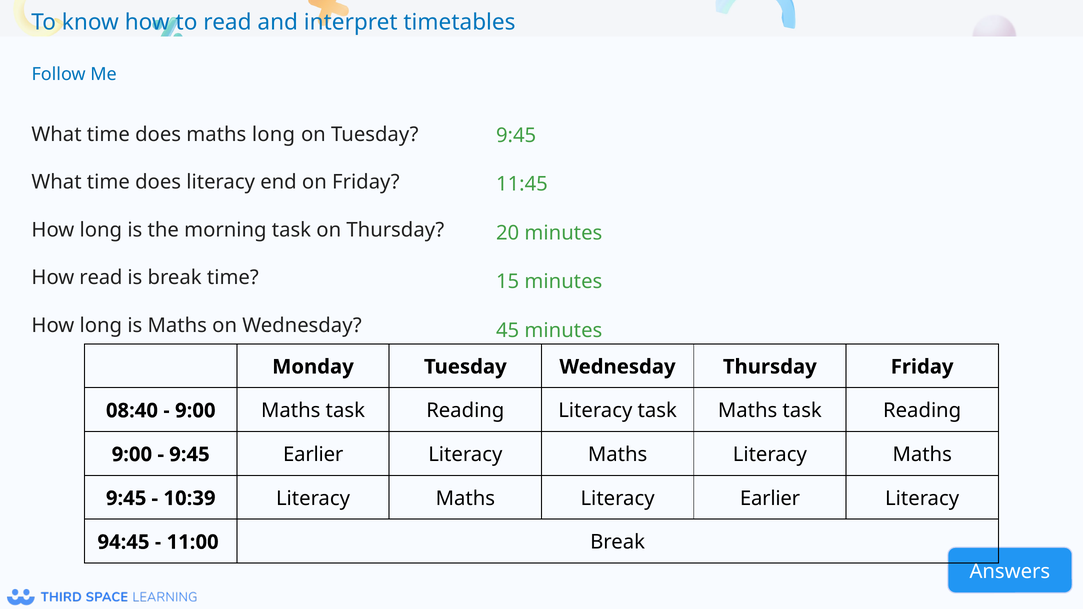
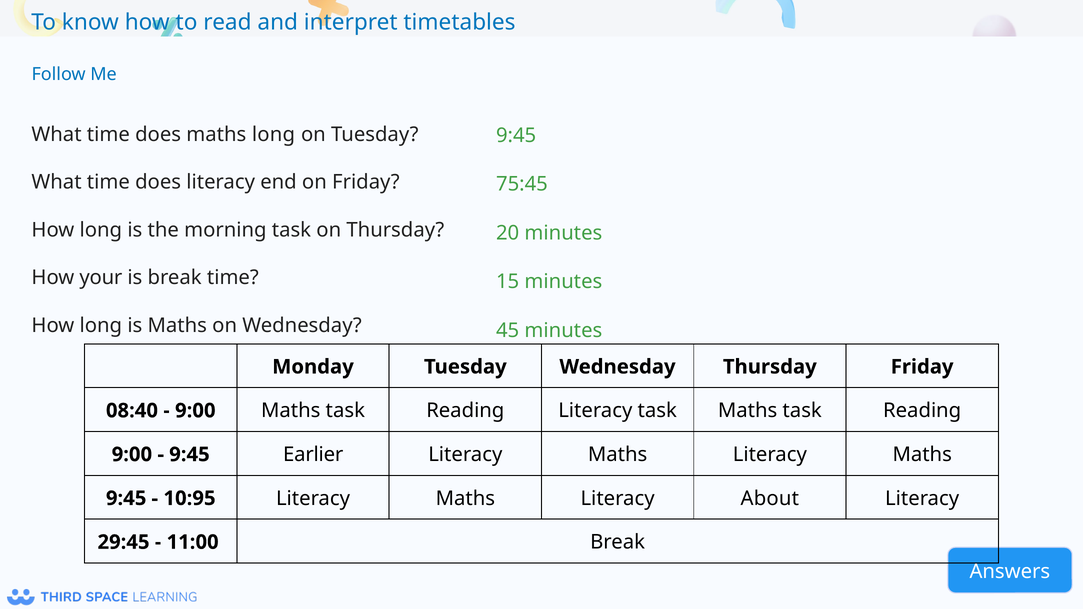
11:45: 11:45 -> 75:45
How read: read -> your
10:39: 10:39 -> 10:95
Literacy Earlier: Earlier -> About
94:45: 94:45 -> 29:45
